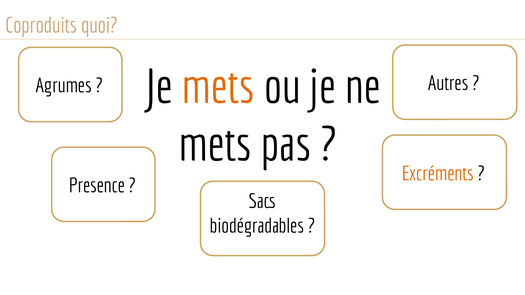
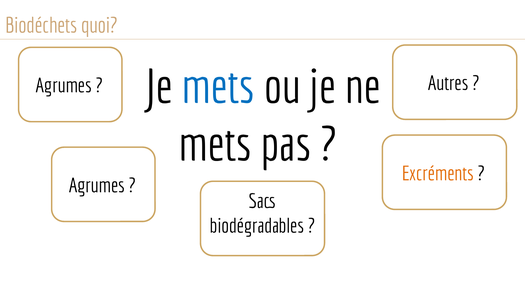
Coproduits: Coproduits -> Biodéchets
mets at (218, 87) colour: orange -> blue
Presence at (97, 186): Presence -> Agrumes
